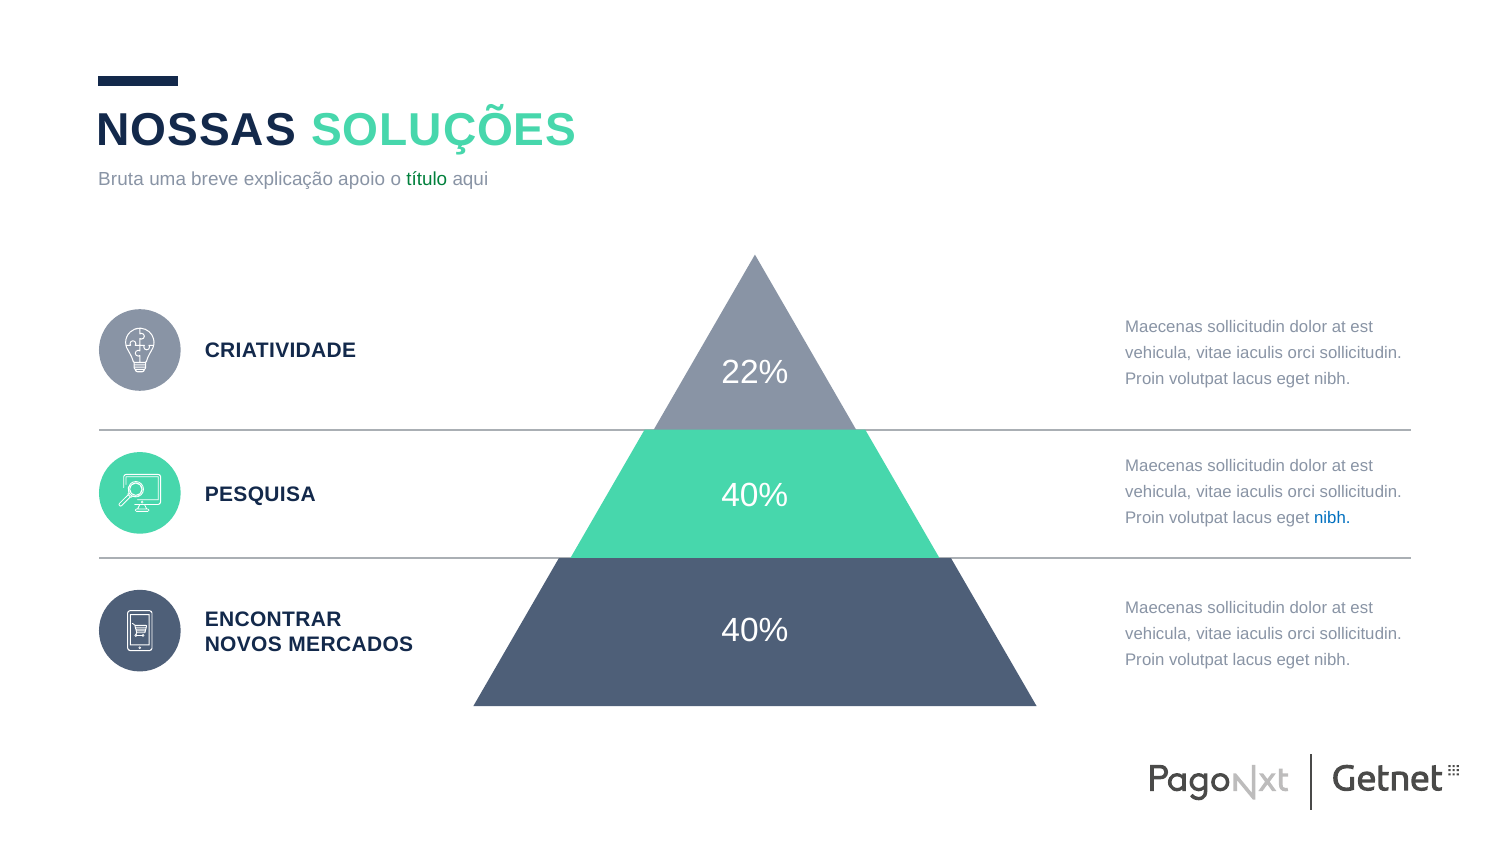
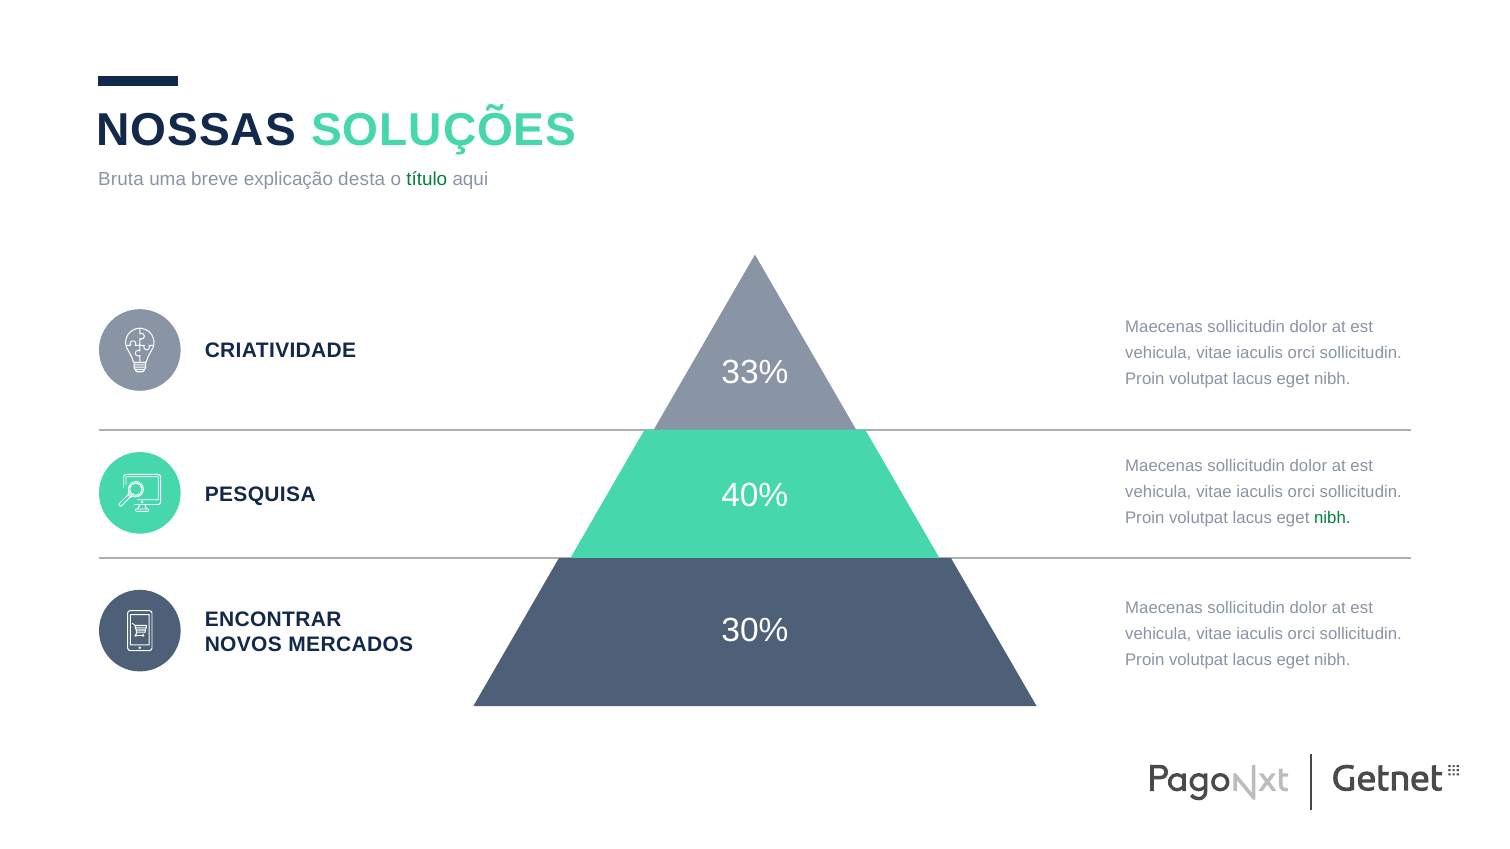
apoio: apoio -> desta
22%: 22% -> 33%
nibh at (1332, 518) colour: blue -> green
40% at (755, 631): 40% -> 30%
